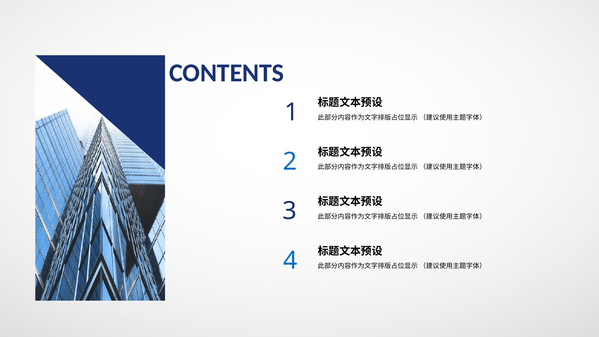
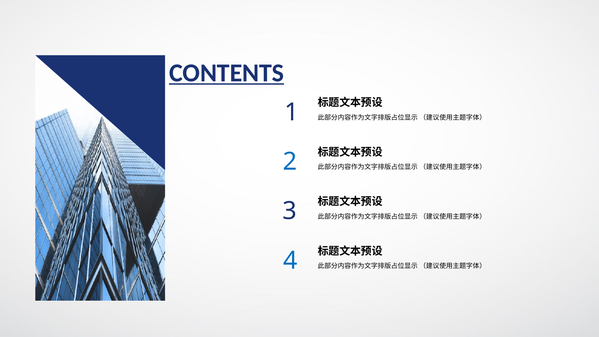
CONTENTS underline: none -> present
